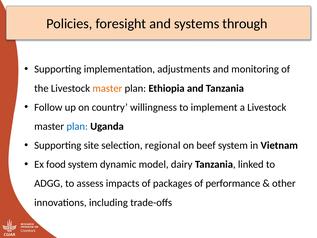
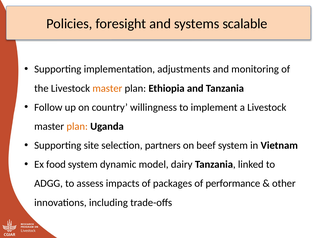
through: through -> scalable
plan at (77, 126) colour: blue -> orange
regional: regional -> partners
